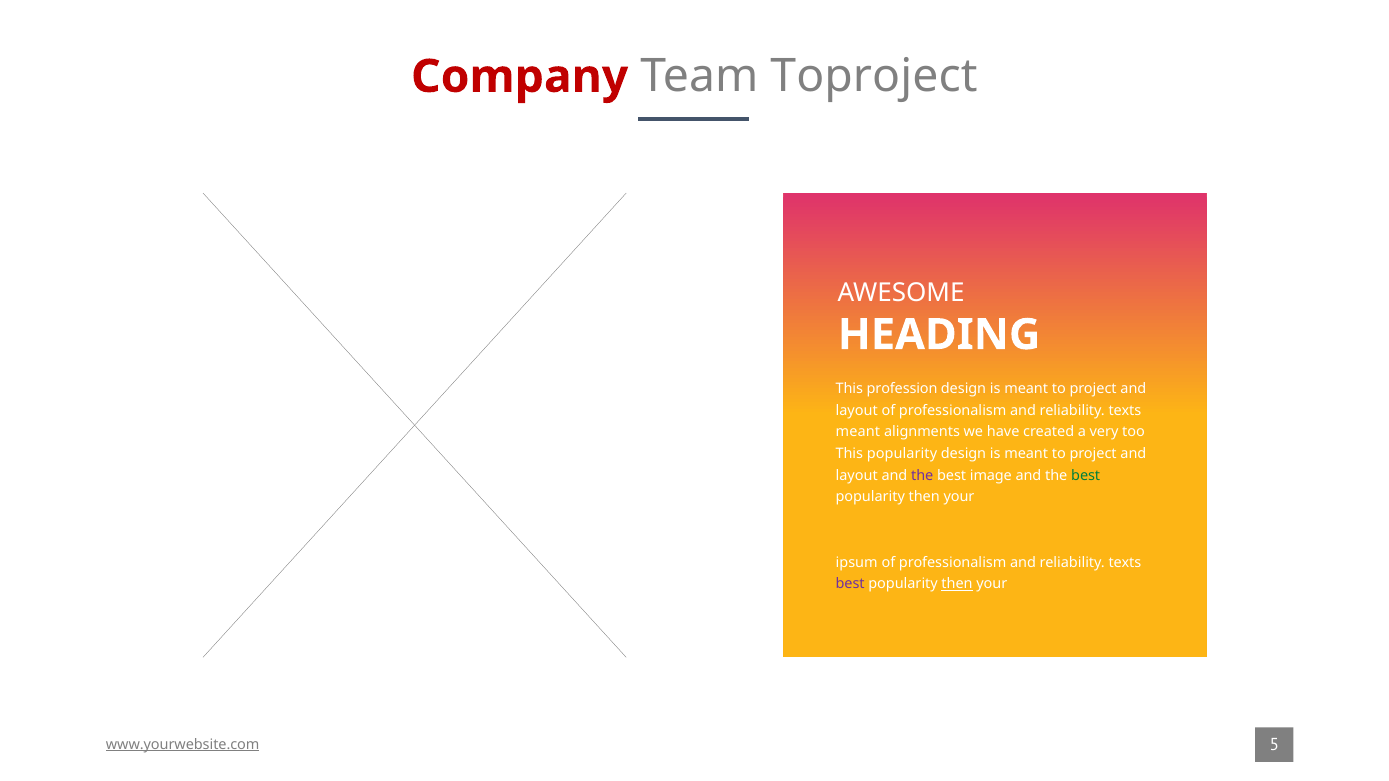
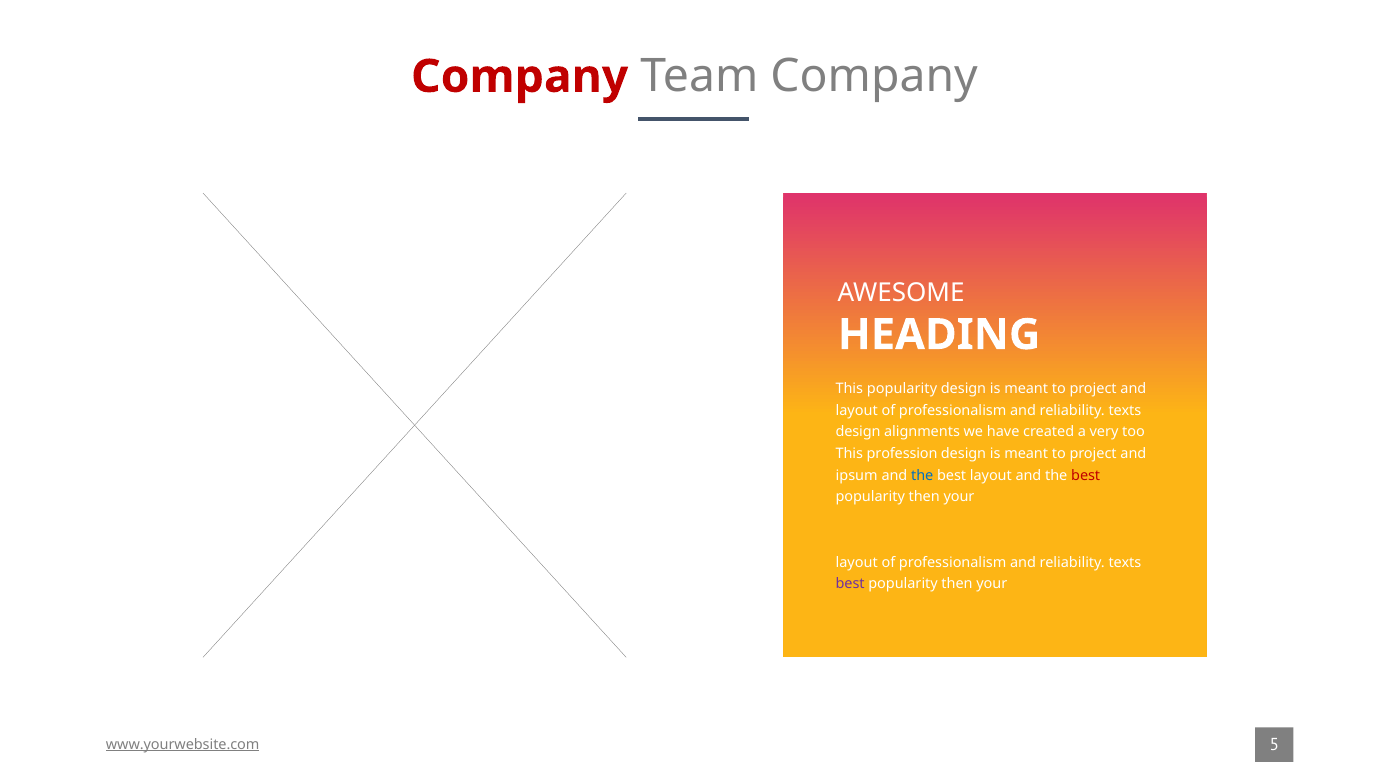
Team Toproject: Toproject -> Company
This profession: profession -> popularity
meant at (858, 432): meant -> design
This popularity: popularity -> profession
layout at (857, 476): layout -> ipsum
the at (922, 476) colour: purple -> blue
best image: image -> layout
best at (1086, 476) colour: green -> red
ipsum at (857, 562): ipsum -> layout
then at (957, 584) underline: present -> none
